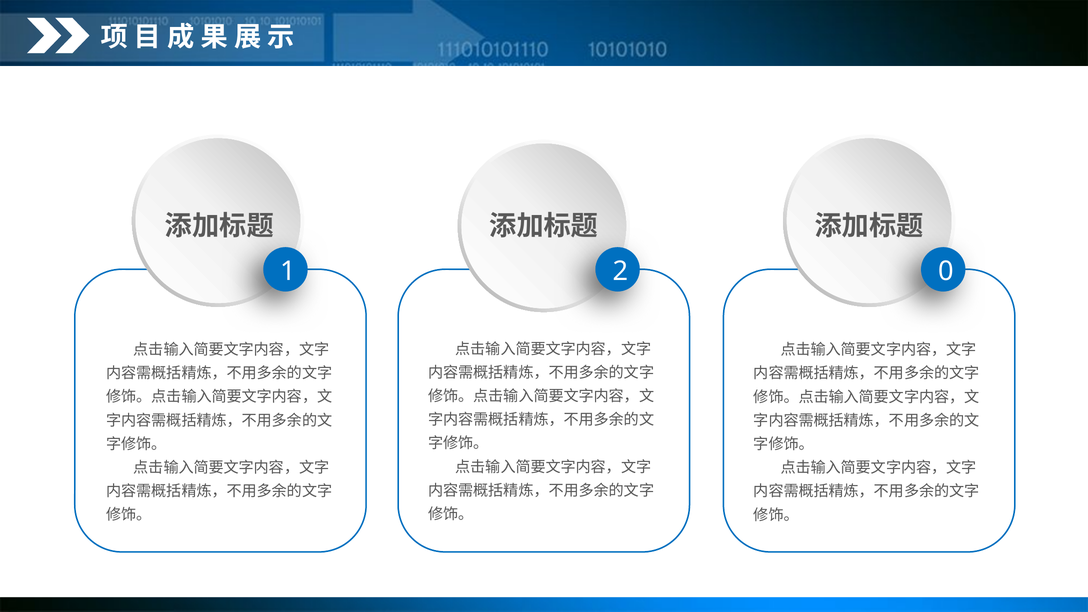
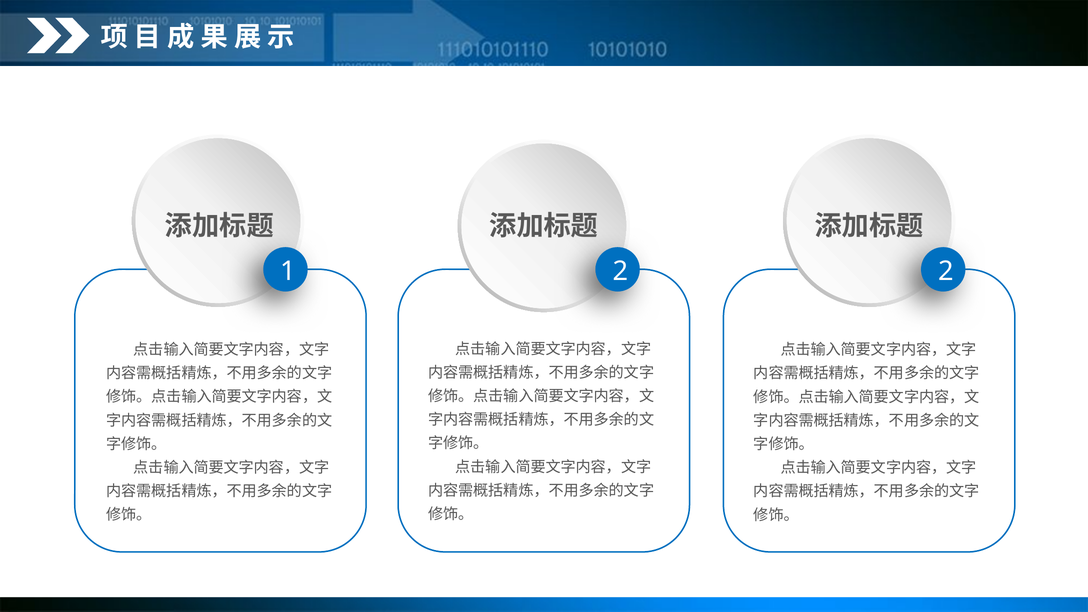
2 0: 0 -> 2
